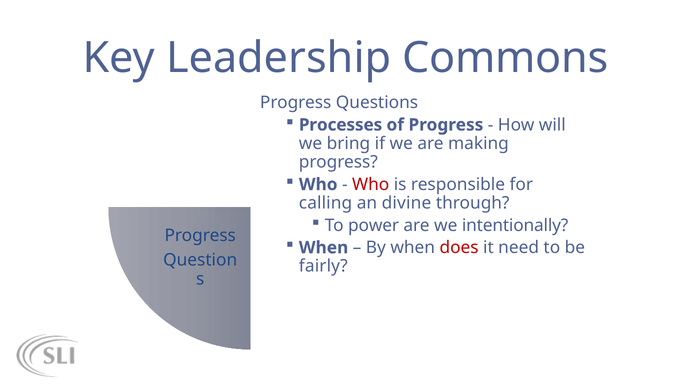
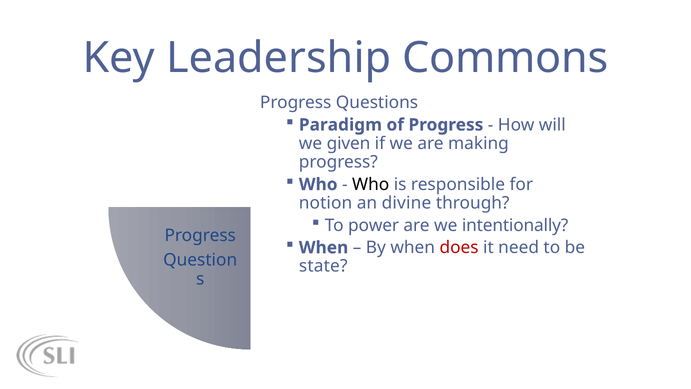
Processes: Processes -> Paradigm
bring: bring -> given
Who at (371, 184) colour: red -> black
calling: calling -> notion
fairly: fairly -> state
